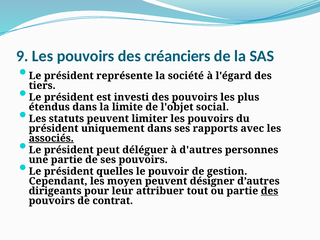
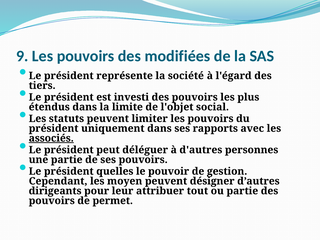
créanciers: créanciers -> modifiées
des at (270, 191) underline: present -> none
contrat: contrat -> permet
